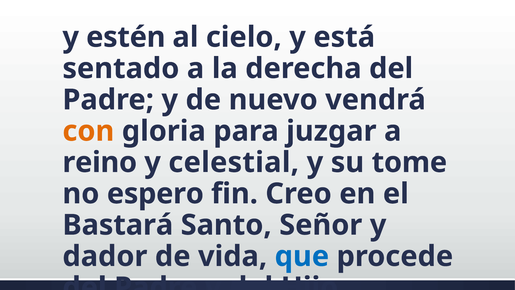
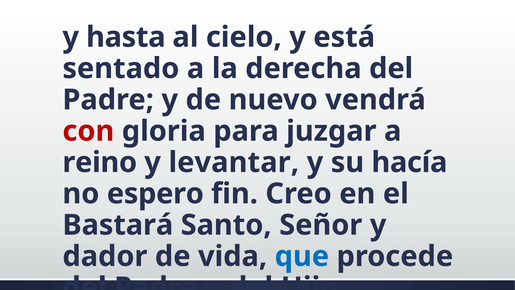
estén: estén -> hasta
con colour: orange -> red
celestial: celestial -> levantar
tome: tome -> hacía
